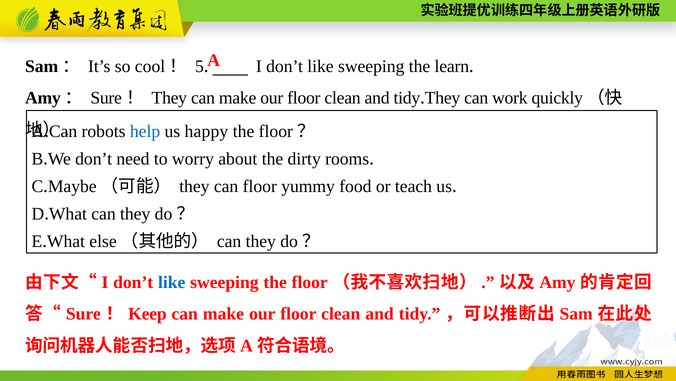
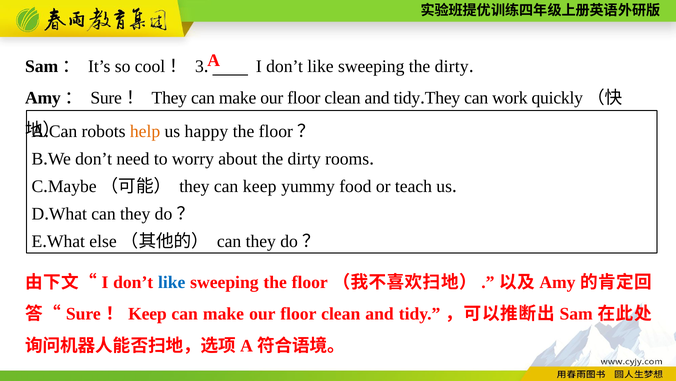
5: 5 -> 3
sweeping the learn: learn -> dirty
help colour: blue -> orange
can floor: floor -> keep
